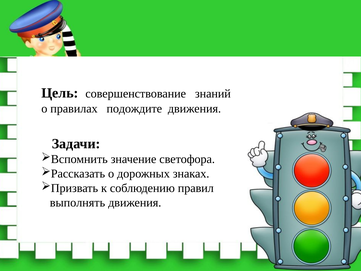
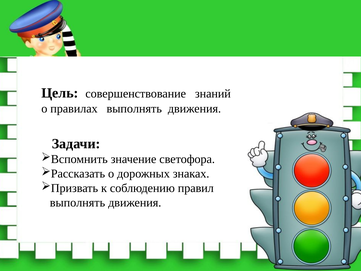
правилах подождите: подождите -> выполнять
